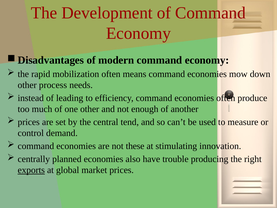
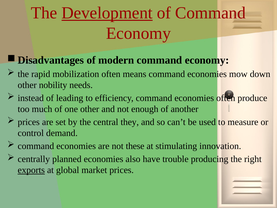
Development underline: none -> present
process: process -> nobility
tend: tend -> they
